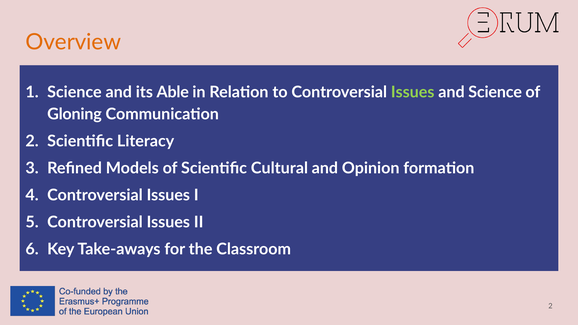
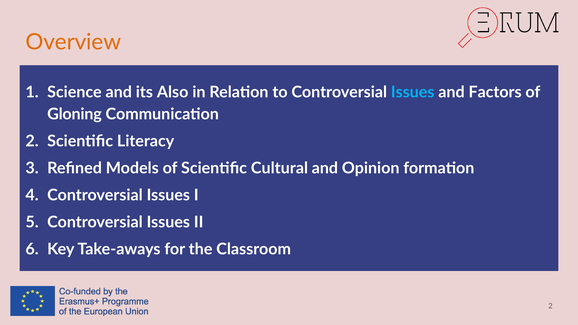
Able: Able -> Also
Issues at (413, 92) colour: light green -> light blue
and Science: Science -> Factors
